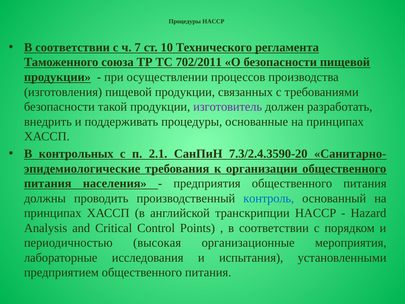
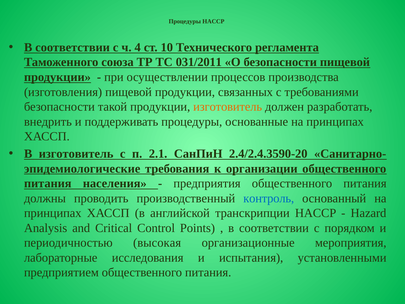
7: 7 -> 4
702/2011: 702/2011 -> 031/2011
изготовитель at (228, 107) colour: purple -> orange
В контрольных: контрольных -> изготовитель
7.3/2.4.3590-20: 7.3/2.4.3590-20 -> 2.4/2.4.3590-20
